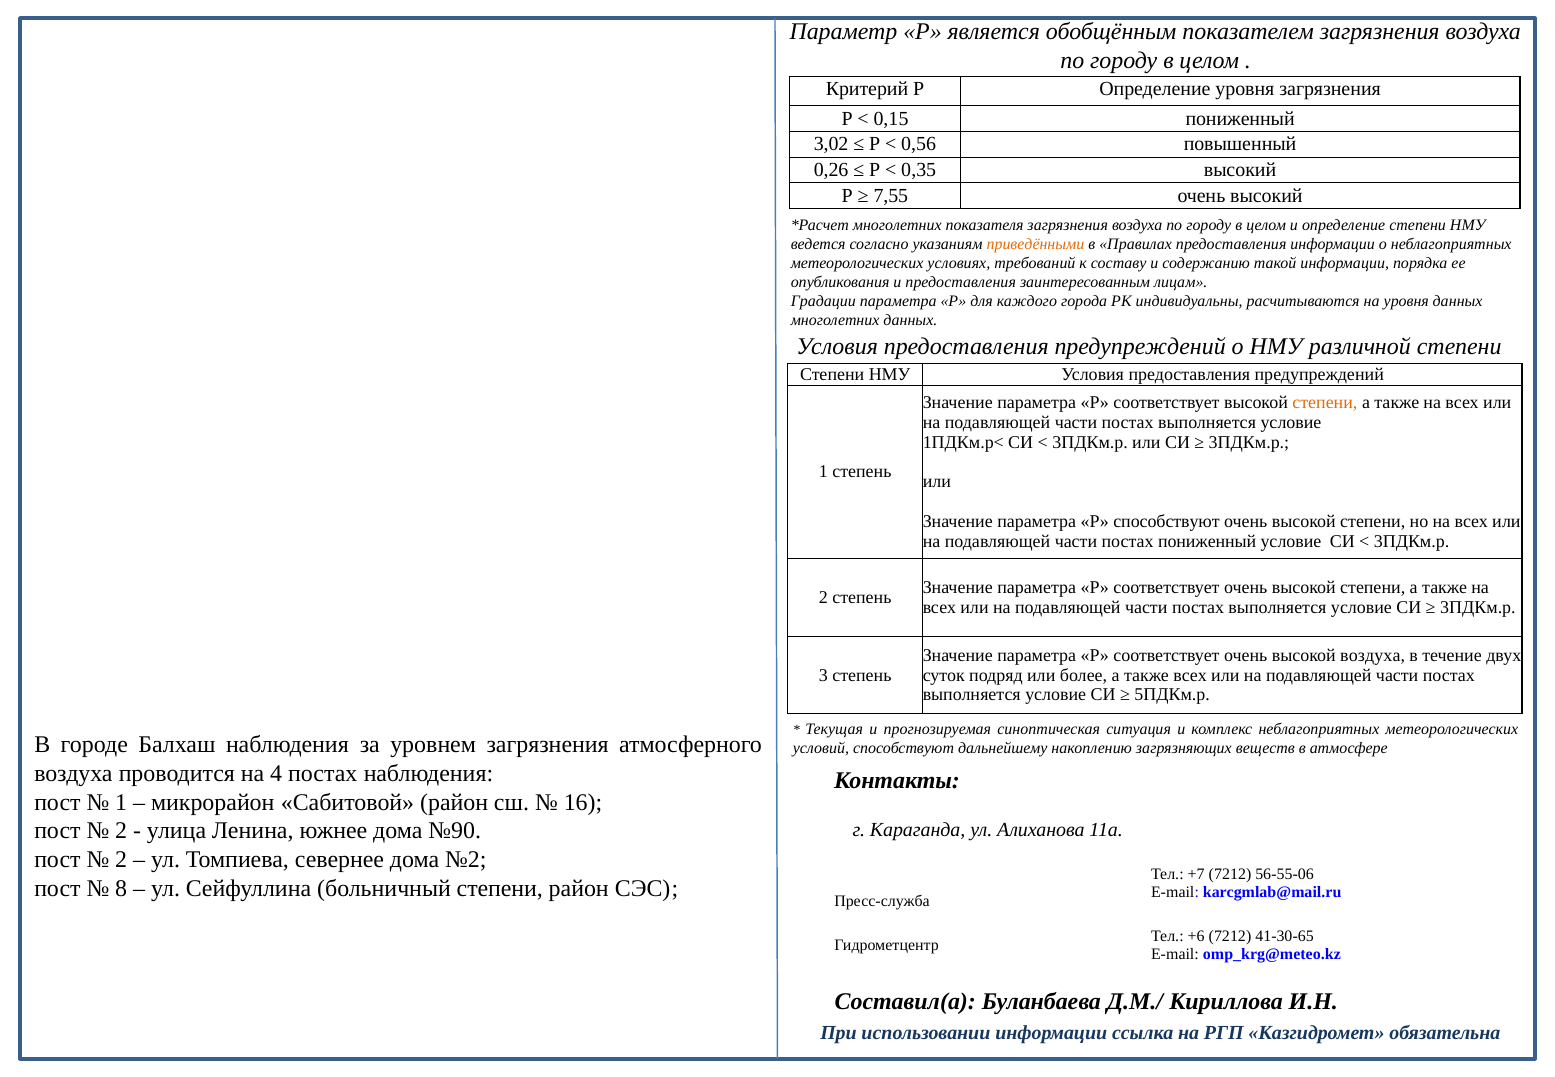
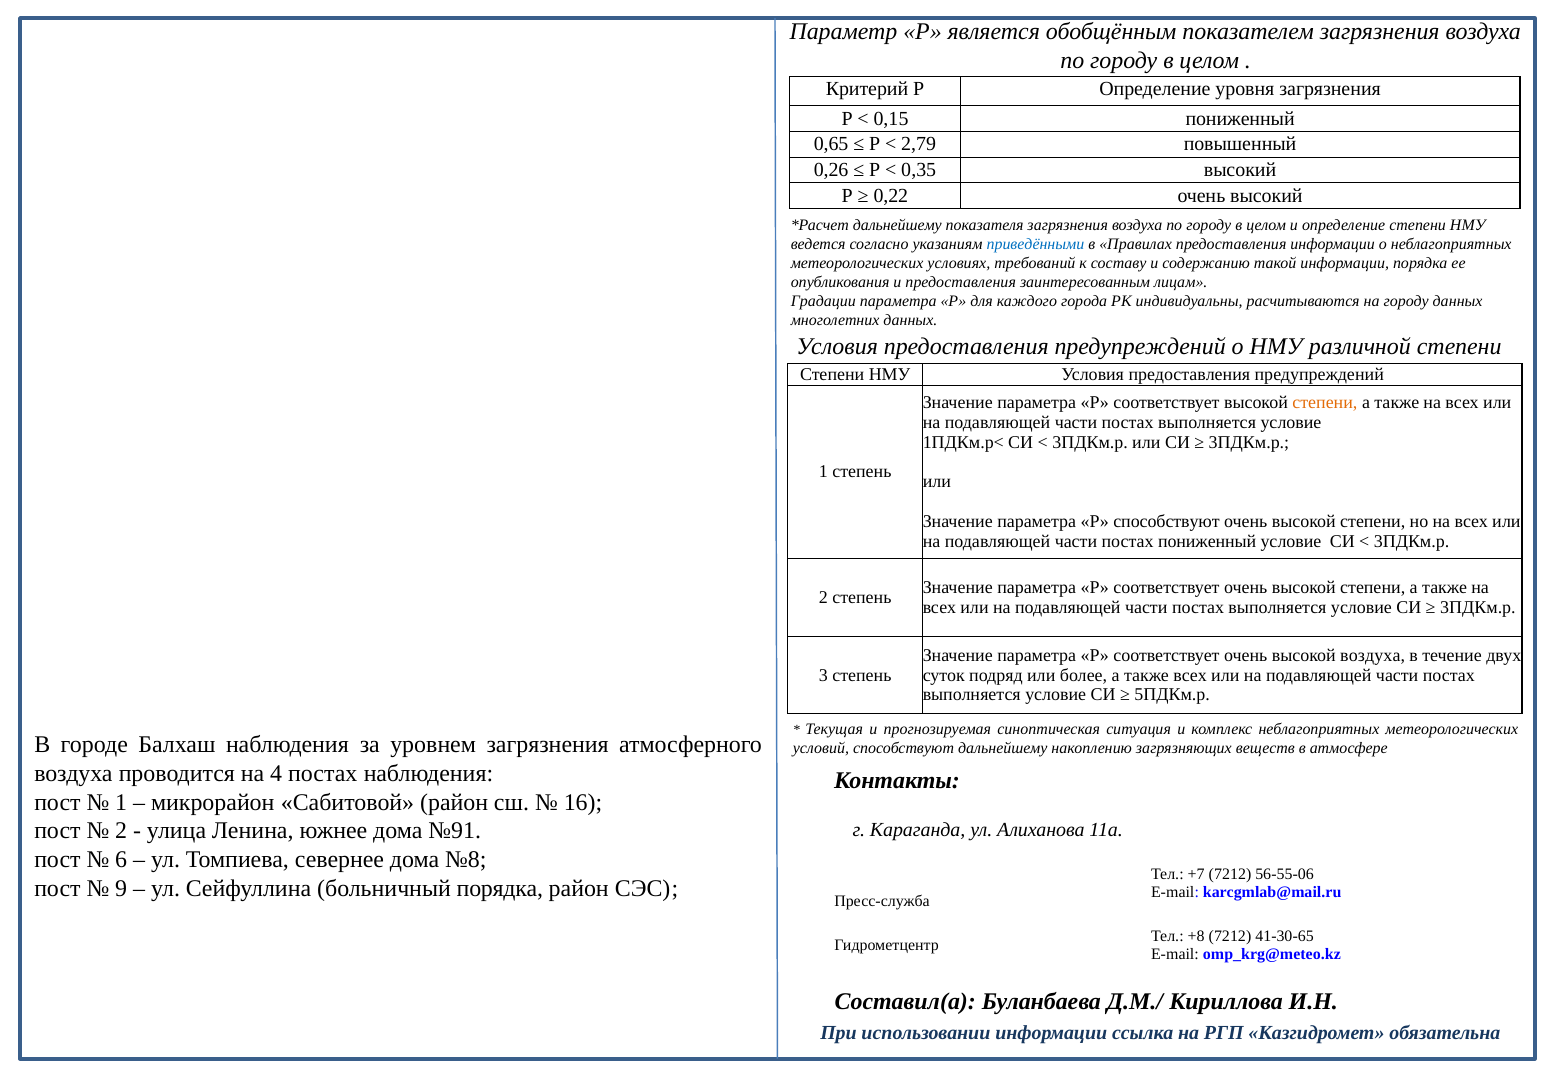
3,02: 3,02 -> 0,65
0,56: 0,56 -> 2,79
7,55: 7,55 -> 0,22
многолетних at (897, 225): многолетних -> дальнейшему
приведёнными colour: orange -> blue
на уровня: уровня -> городу
№90: №90 -> №91
2 at (121, 859): 2 -> 6
№2: №2 -> №8
8: 8 -> 9
больничный степени: степени -> порядка
+6: +6 -> +8
